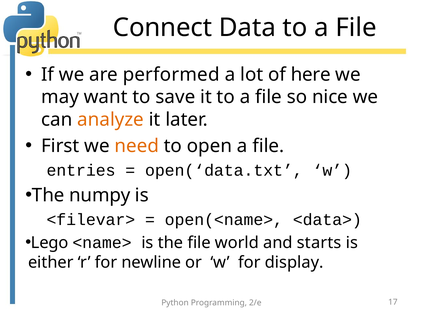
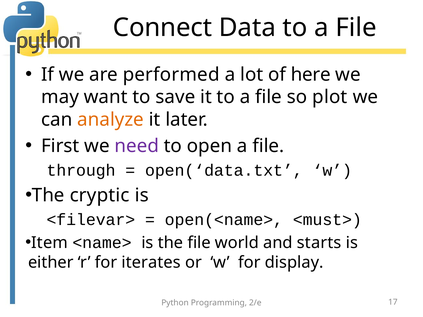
nice: nice -> plot
need colour: orange -> purple
entries: entries -> through
numpy: numpy -> cryptic
<data>: <data> -> <must>
Lego: Lego -> Item
newline: newline -> iterates
